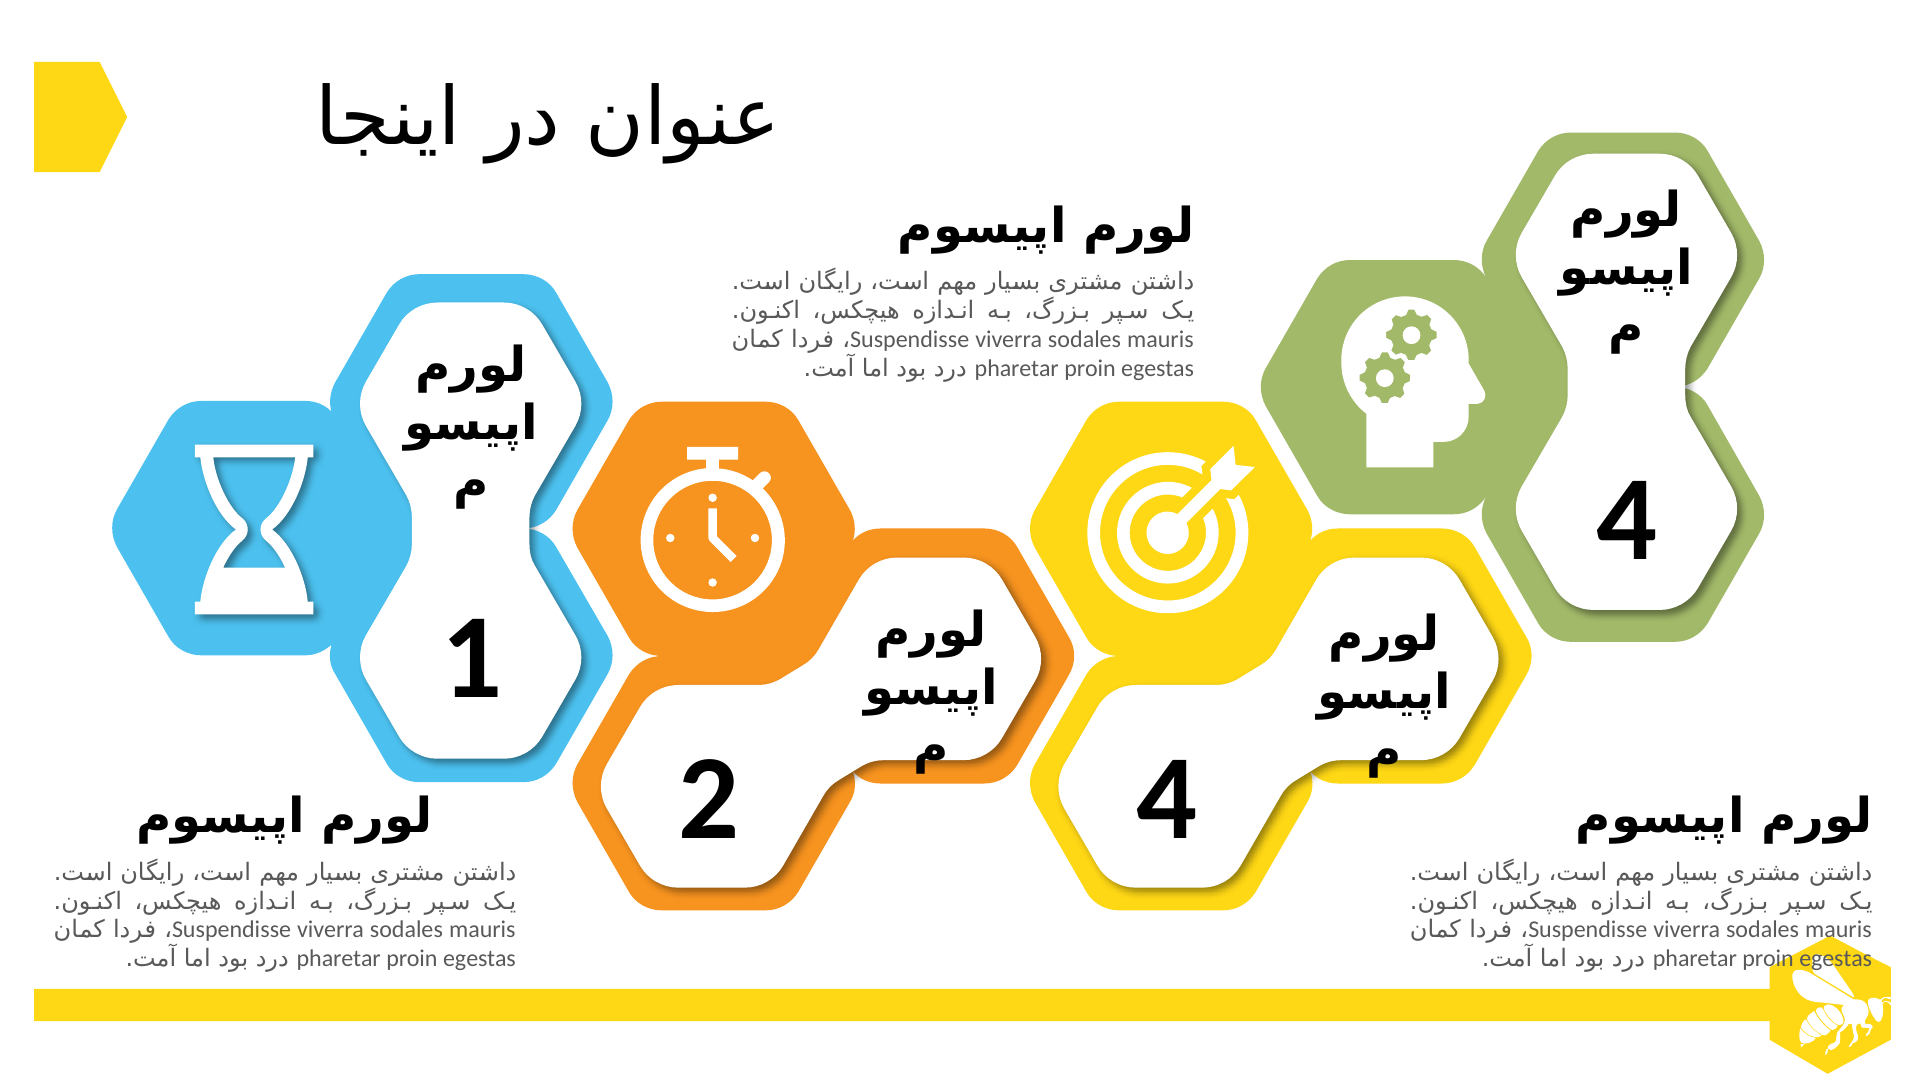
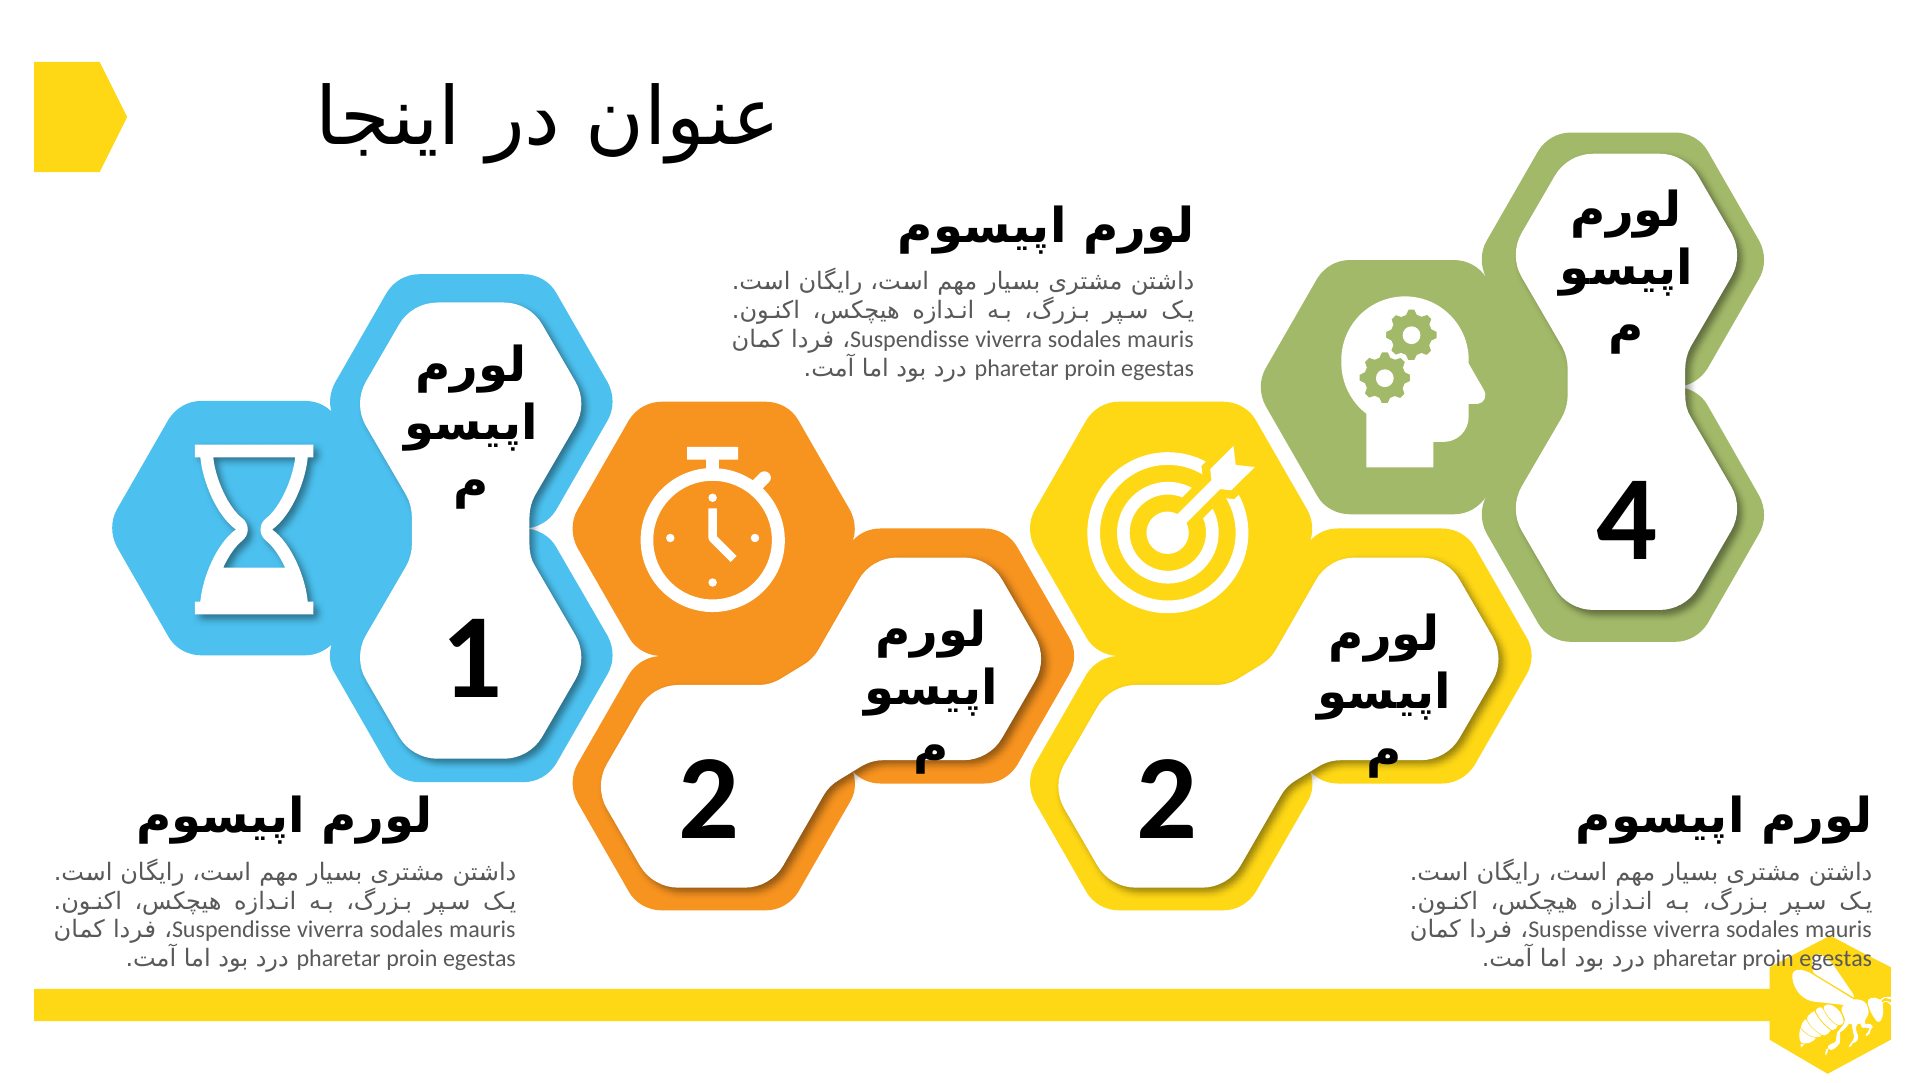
2 4: 4 -> 2
